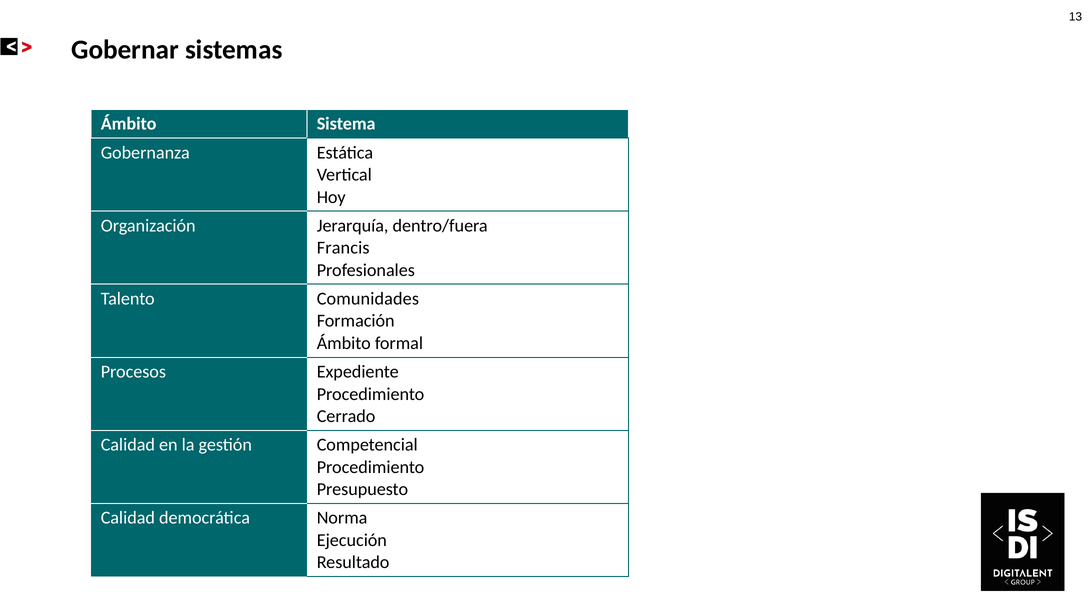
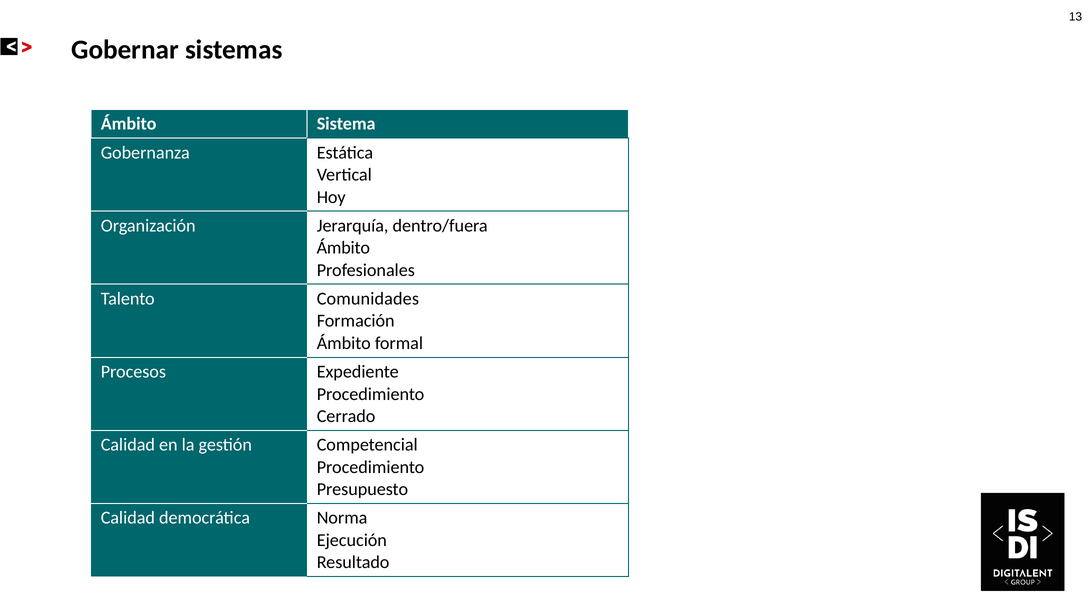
Francis at (343, 248): Francis -> Ámbito
